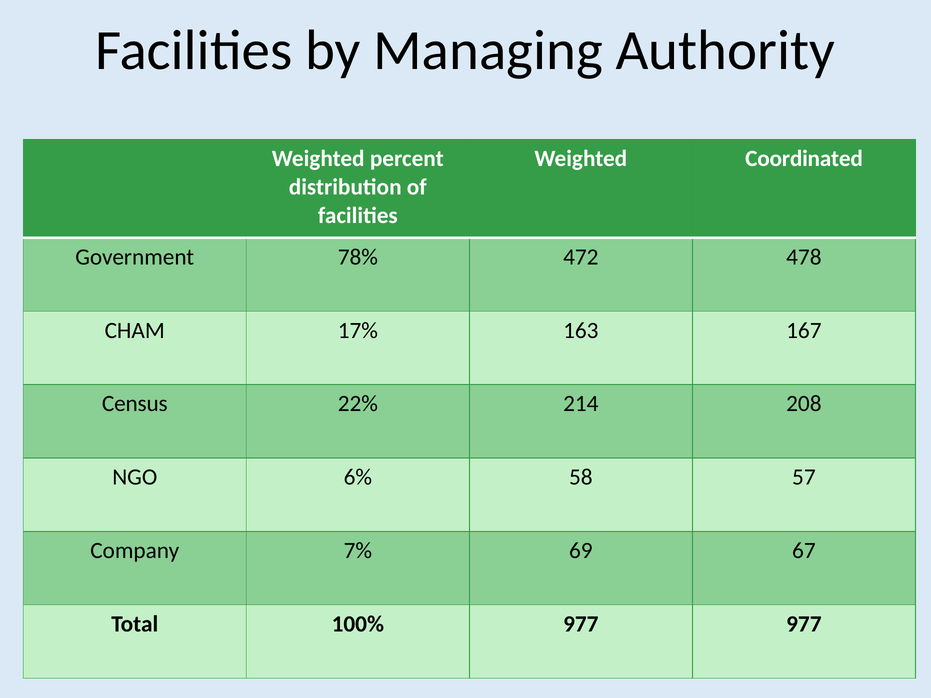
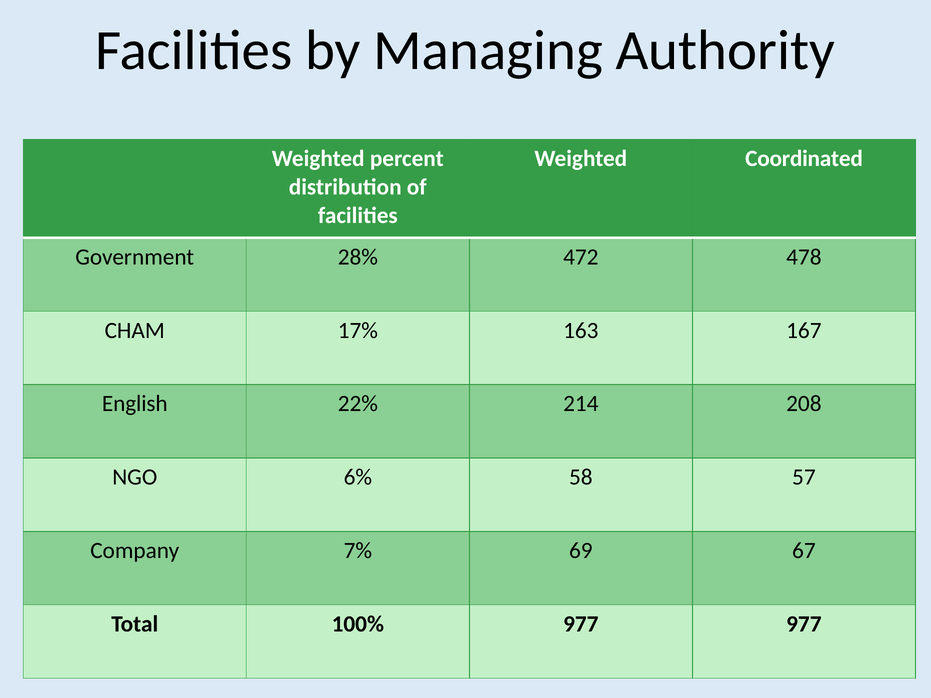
78%: 78% -> 28%
Census: Census -> English
